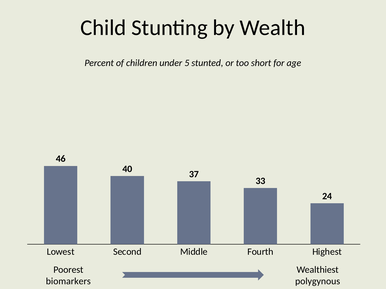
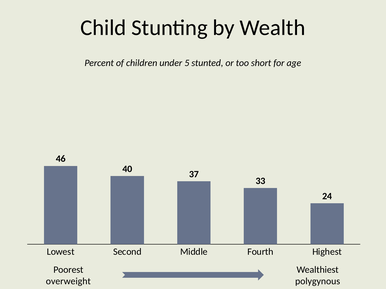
biomarkers: biomarkers -> overweight
